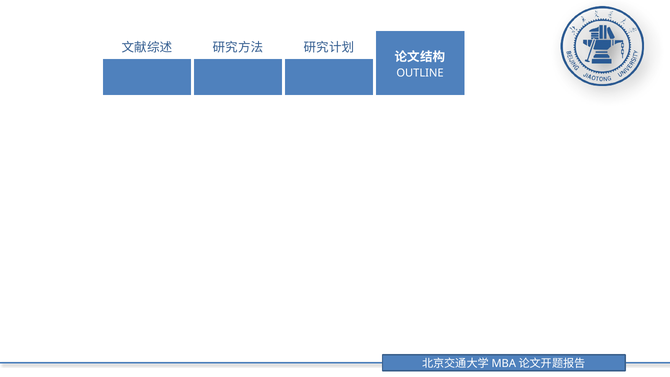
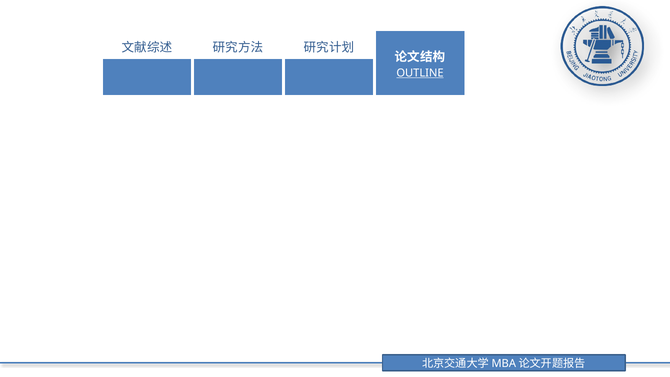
OUTLINE underline: none -> present
